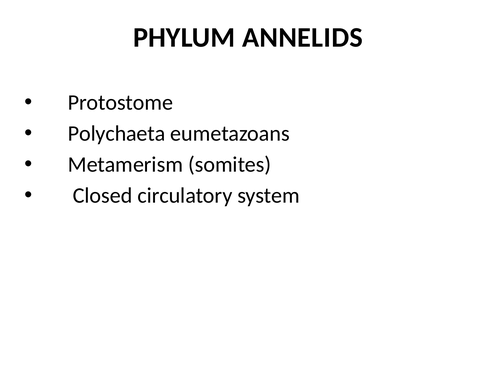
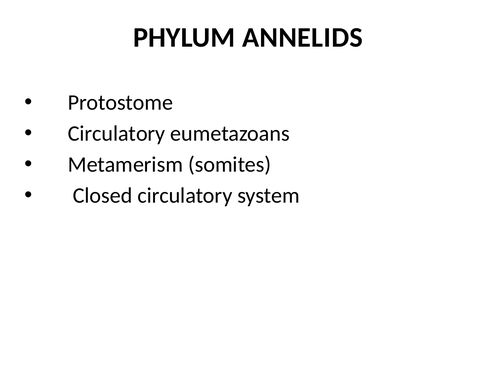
Polychaeta at (117, 134): Polychaeta -> Circulatory
